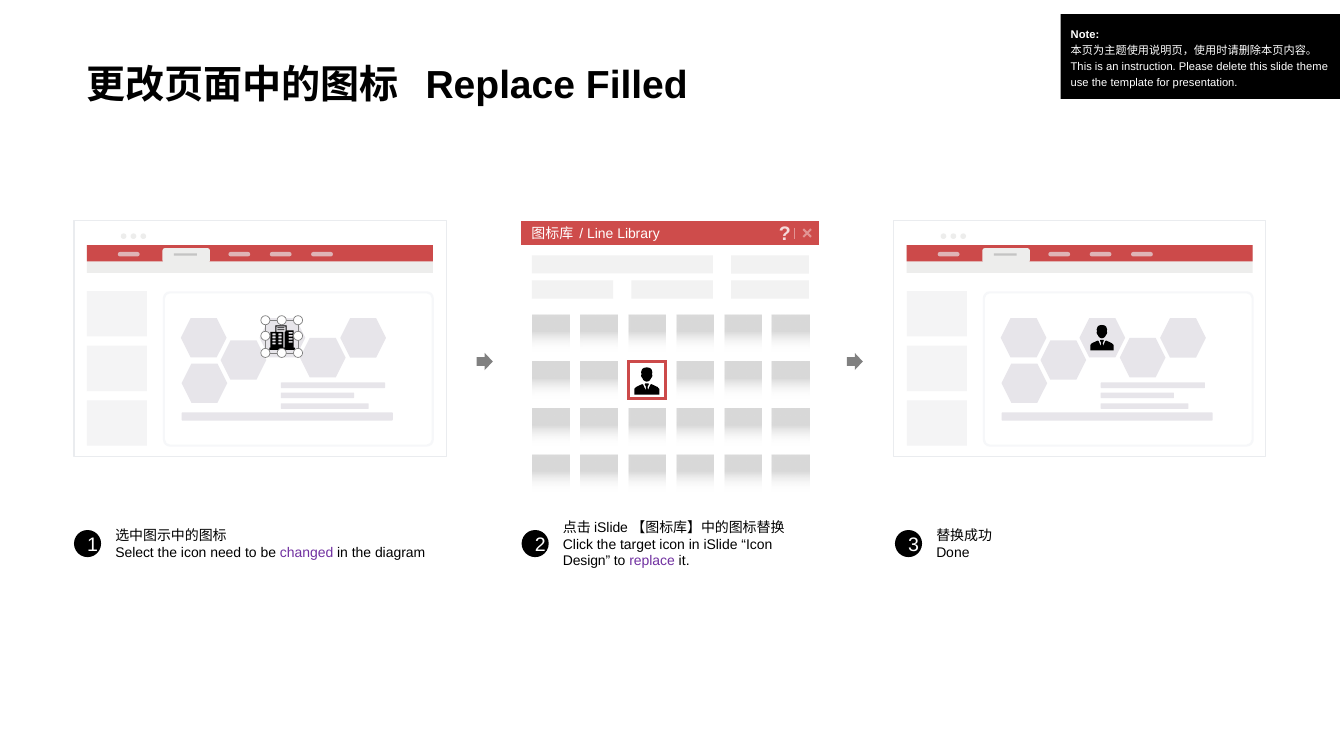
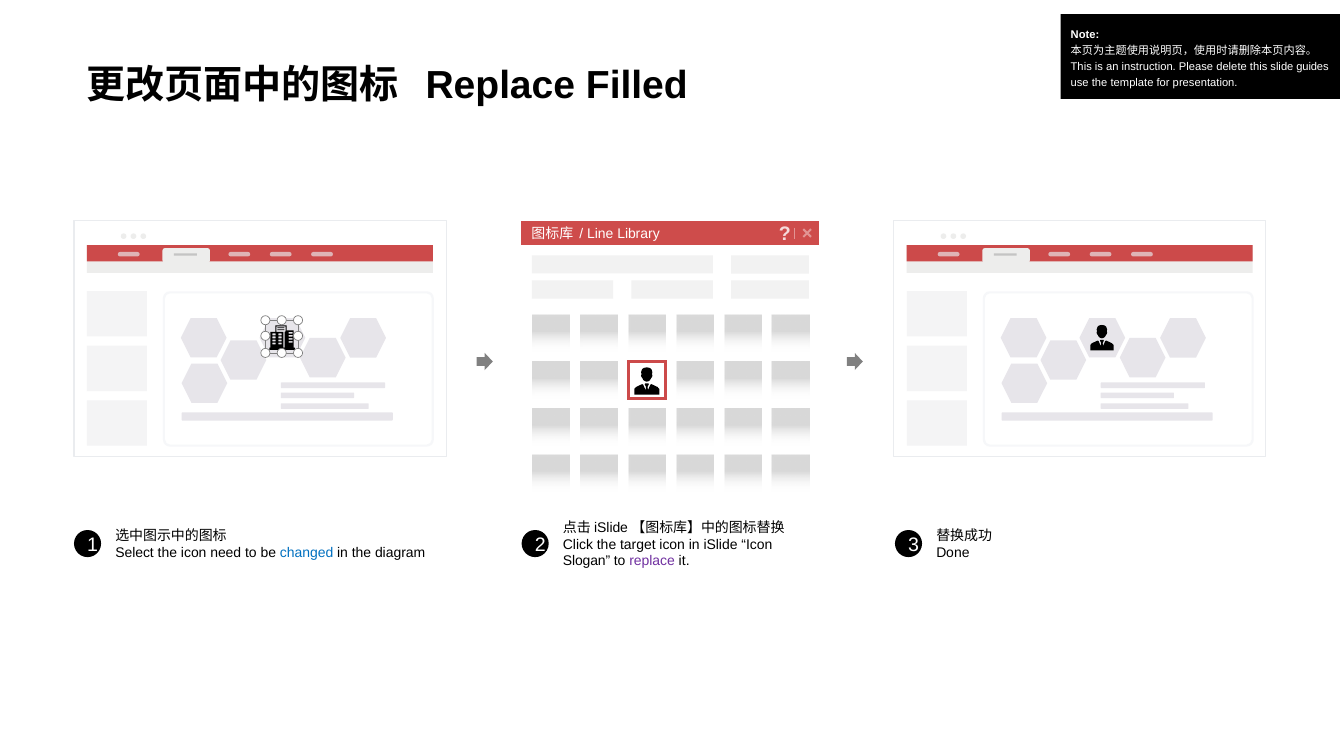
theme: theme -> guides
changed colour: purple -> blue
Design: Design -> Slogan
